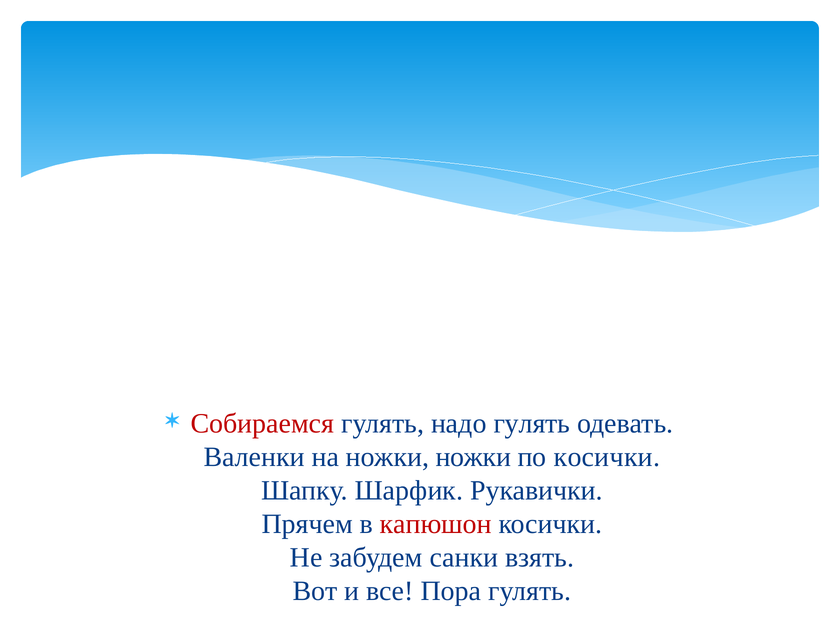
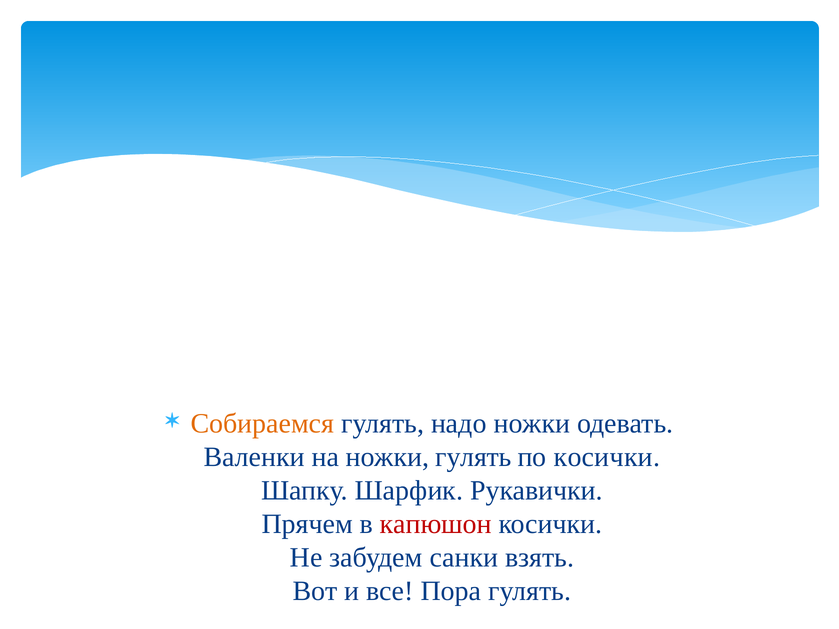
Собираемся colour: red -> orange
надо гулять: гулять -> ножки
ножки ножки: ножки -> гулять
